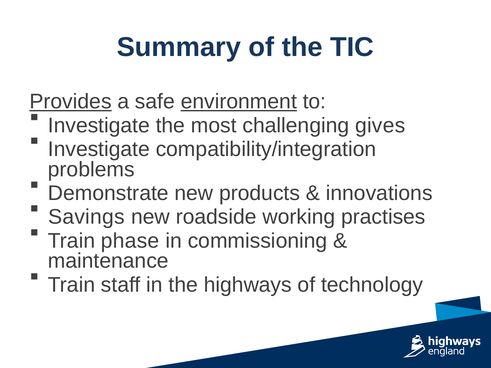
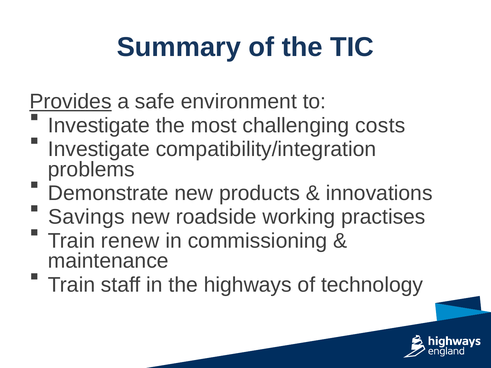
environment underline: present -> none
gives: gives -> costs
phase: phase -> renew
